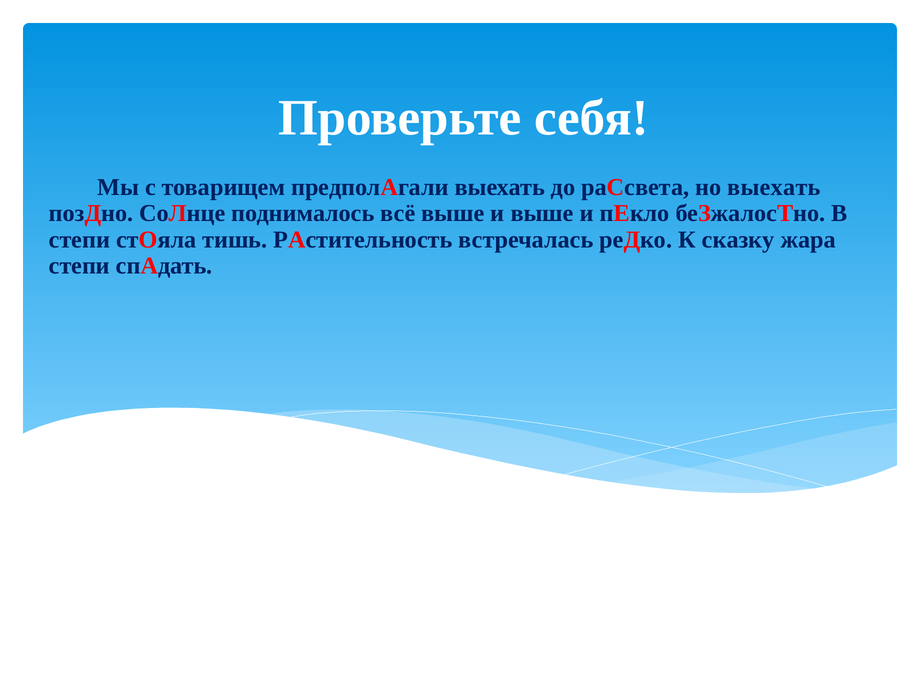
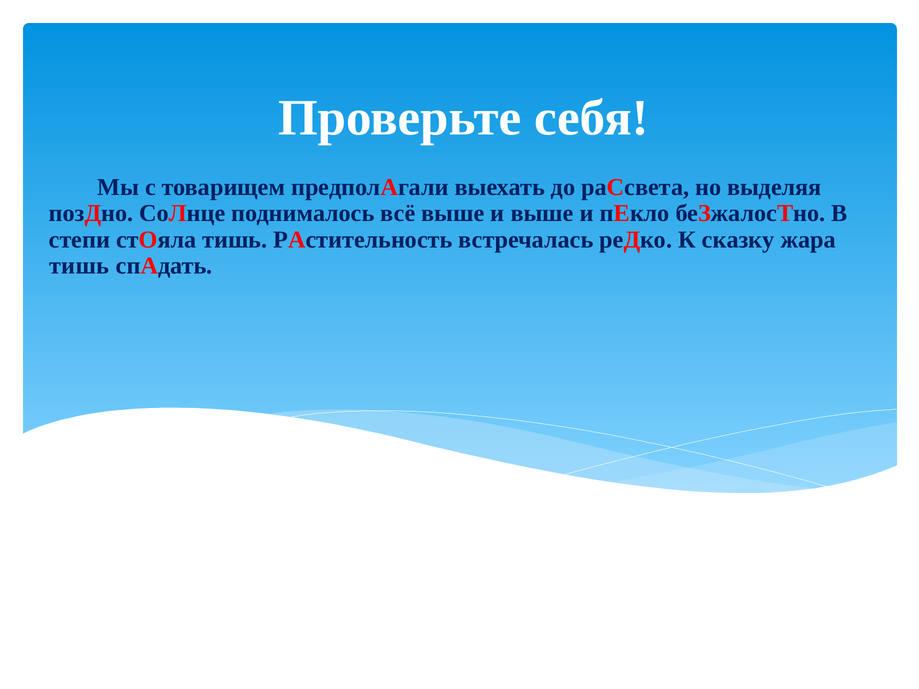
но выехать: выехать -> выделяя
степи at (79, 266): степи -> тишь
